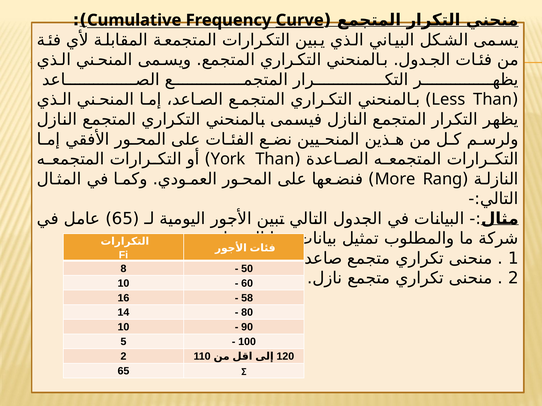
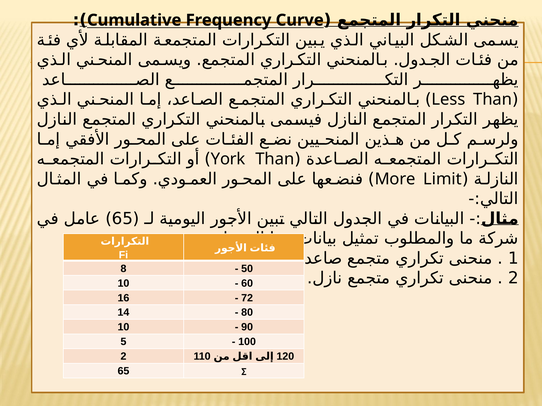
Curve underline: present -> none
Rang: Rang -> Limit
58: 58 -> 72
